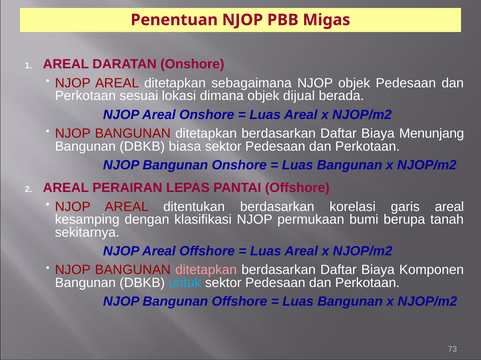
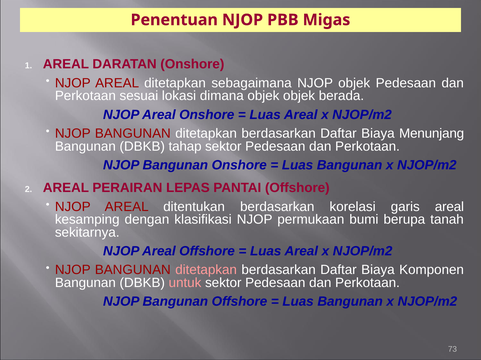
objek dijual: dijual -> objek
biasa: biasa -> tahap
untuk colour: light blue -> pink
